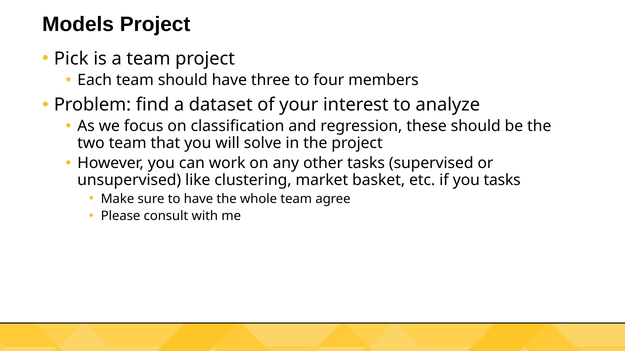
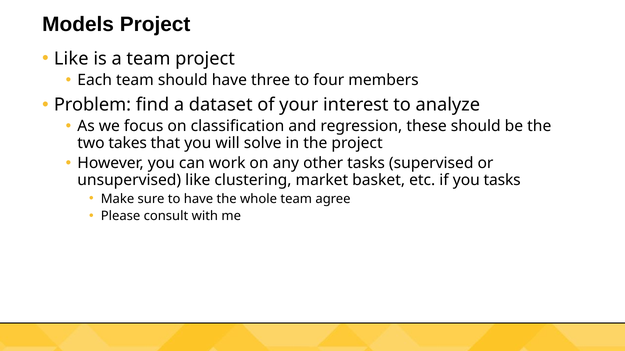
Pick at (71, 59): Pick -> Like
two team: team -> takes
